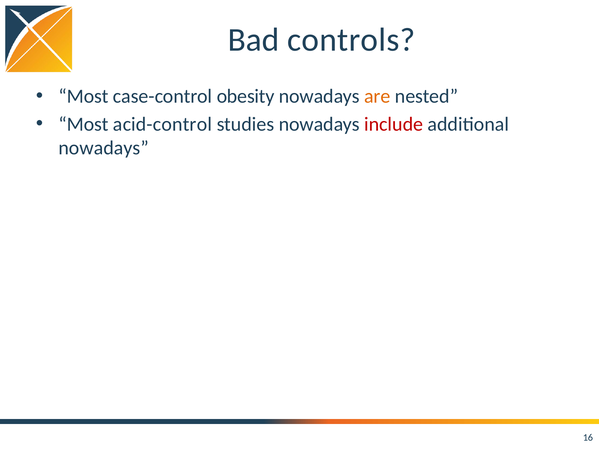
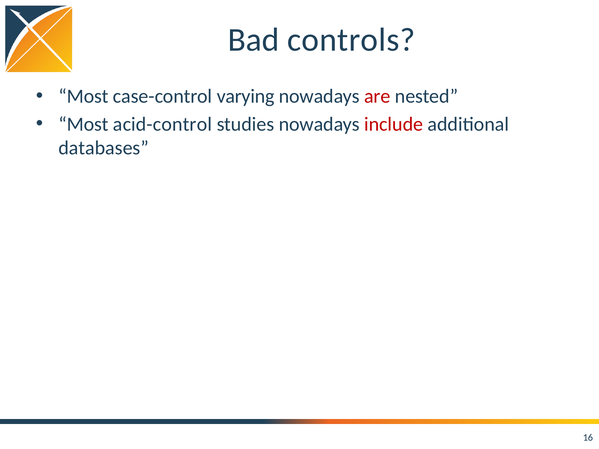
obesity: obesity -> varying
are colour: orange -> red
nowadays at (104, 148): nowadays -> databases
